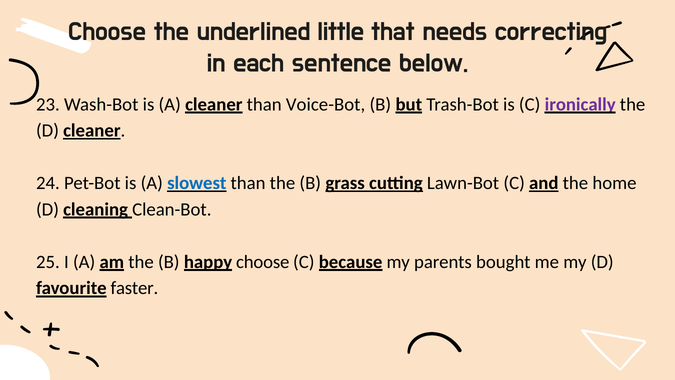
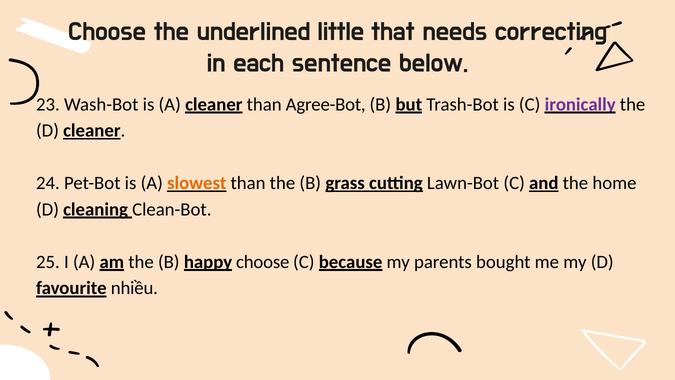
Voice-Bot: Voice-Bot -> Agree-Bot
slowest colour: blue -> orange
faster: faster -> nhiều
